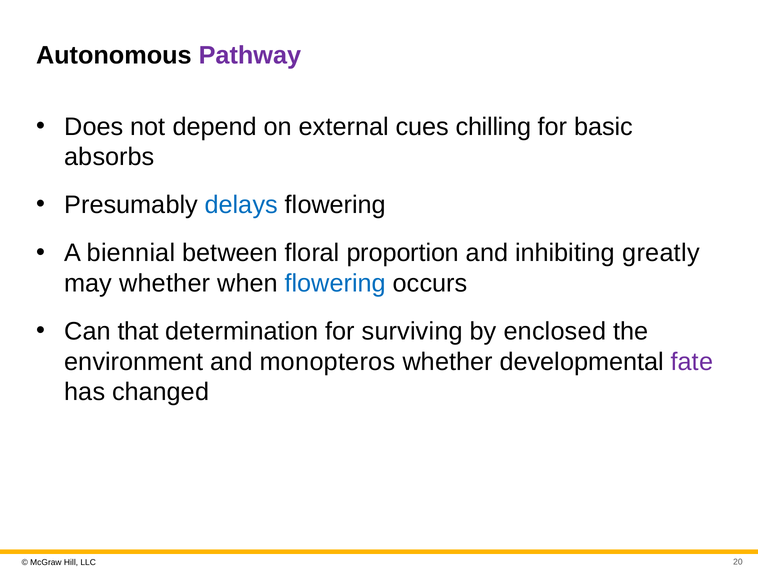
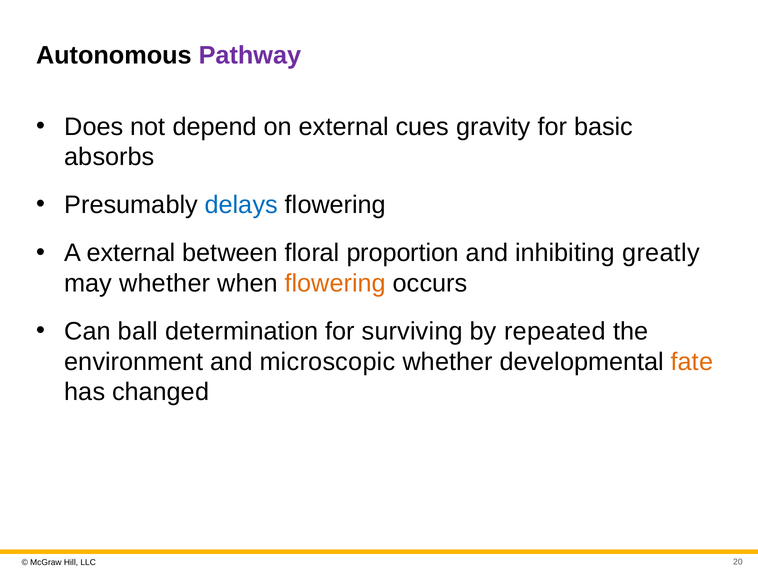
chilling: chilling -> gravity
A biennial: biennial -> external
flowering at (335, 283) colour: blue -> orange
that: that -> ball
enclosed: enclosed -> repeated
monopteros: monopteros -> microscopic
fate colour: purple -> orange
